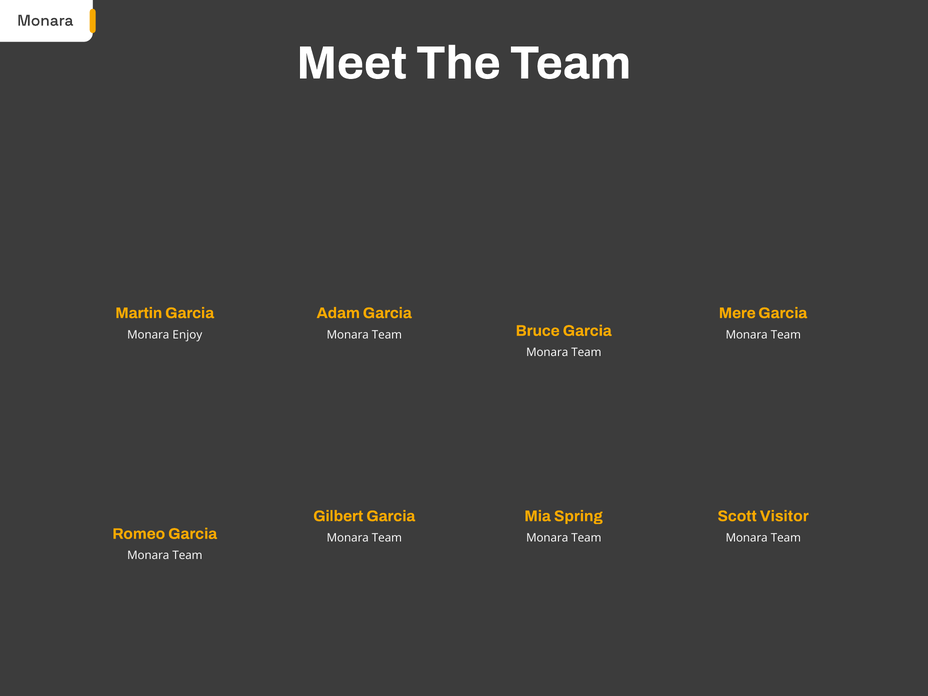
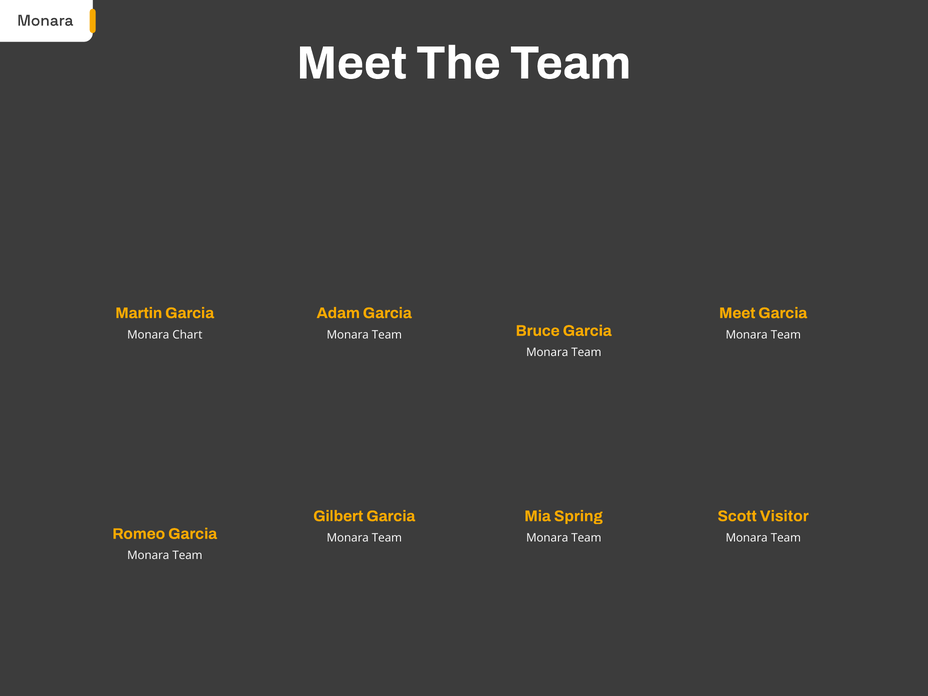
Mere at (737, 313): Mere -> Meet
Enjoy: Enjoy -> Chart
